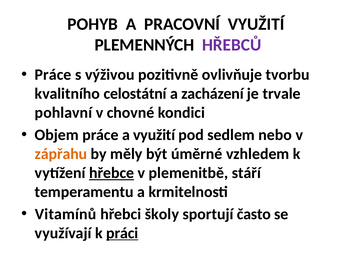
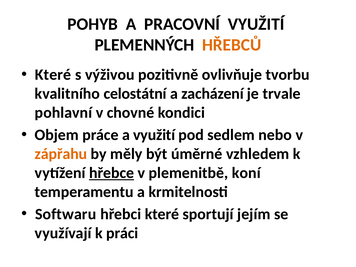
HŘEBCŮ colour: purple -> orange
Práce at (53, 75): Práce -> Které
stáří: stáří -> koní
Vitamínů: Vitamínů -> Softwaru
hřebci školy: školy -> které
často: často -> jejím
práci underline: present -> none
